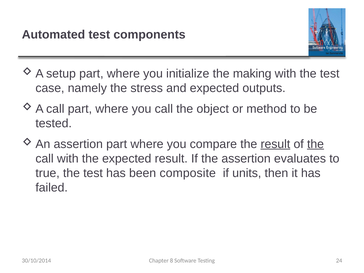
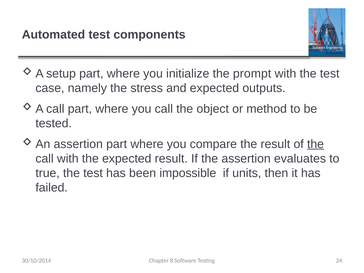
making: making -> prompt
result at (275, 144) underline: present -> none
composite: composite -> impossible
